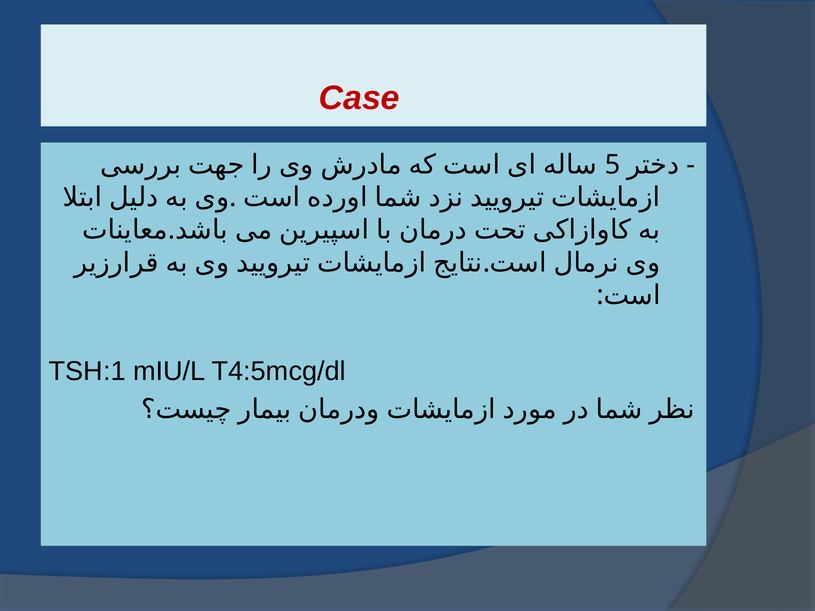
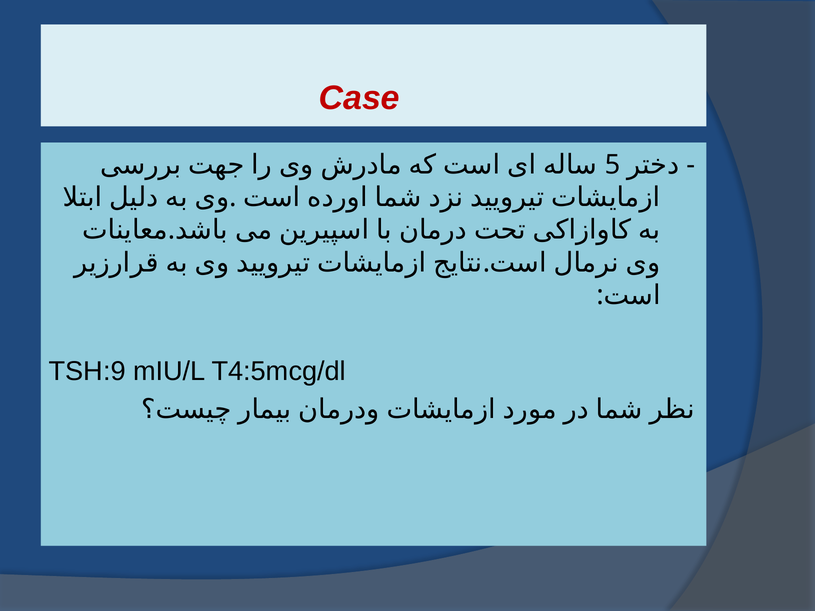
TSH:1: TSH:1 -> TSH:9
